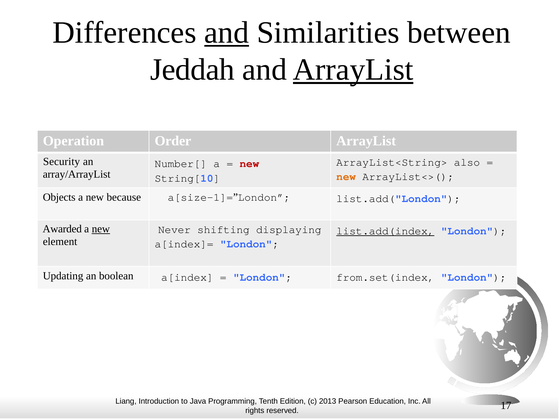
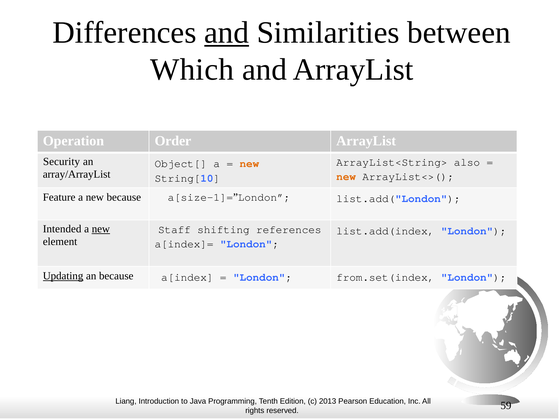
Jeddah: Jeddah -> Which
ArrayList at (353, 70) underline: present -> none
Number[: Number[ -> Object[
new at (249, 164) colour: red -> orange
Objects: Objects -> Feature
Awarded: Awarded -> Intended
Never: Never -> Staff
displaying: displaying -> references
list.add(index underline: present -> none
Updating underline: none -> present
an boolean: boolean -> because
17: 17 -> 59
